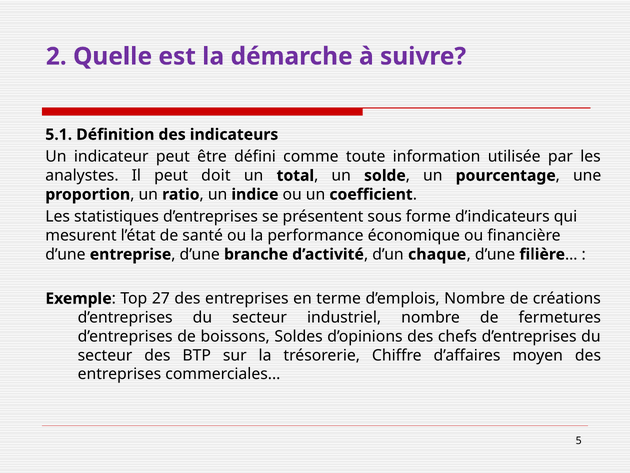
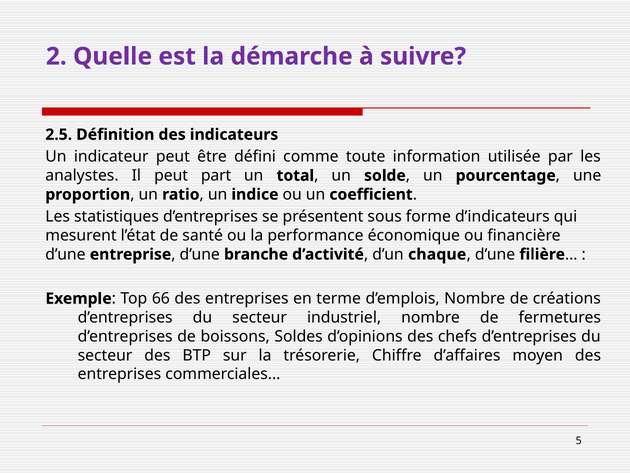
5.1: 5.1 -> 2.5
doit: doit -> part
27: 27 -> 66
